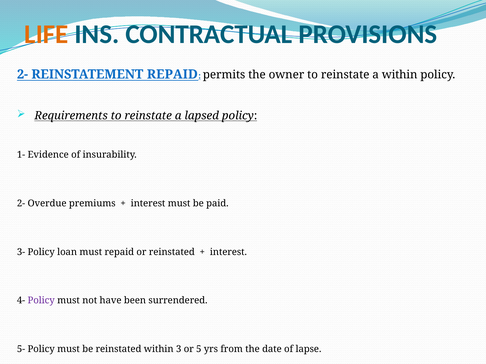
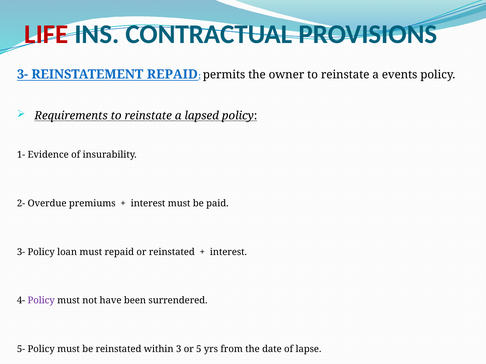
LIFE colour: orange -> red
2- at (23, 74): 2- -> 3-
a within: within -> events
